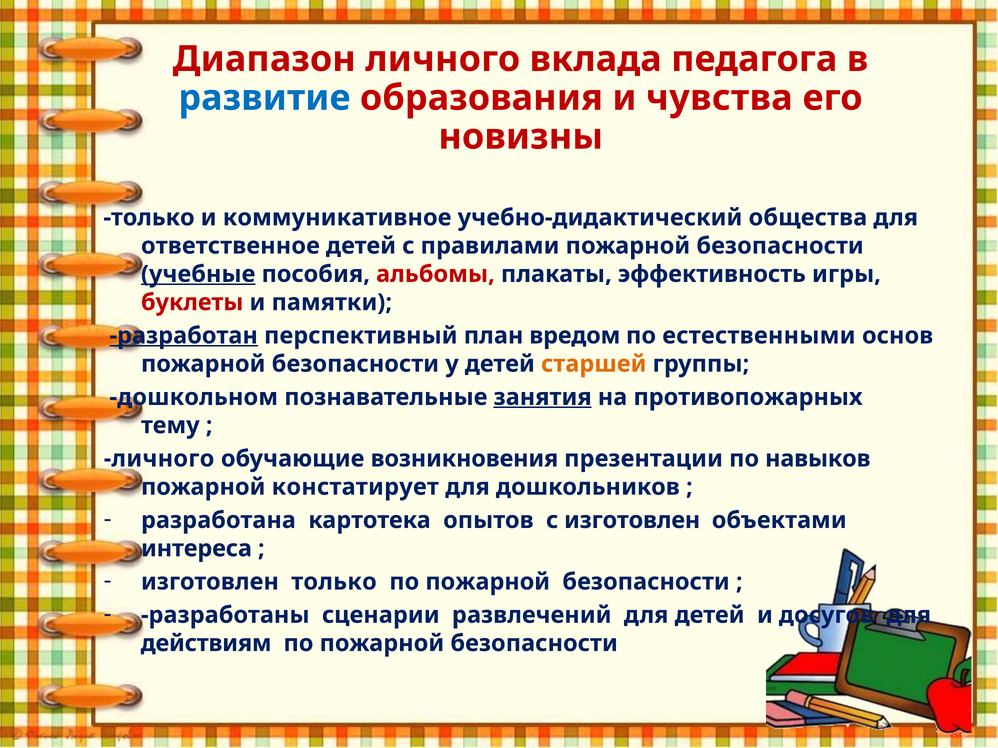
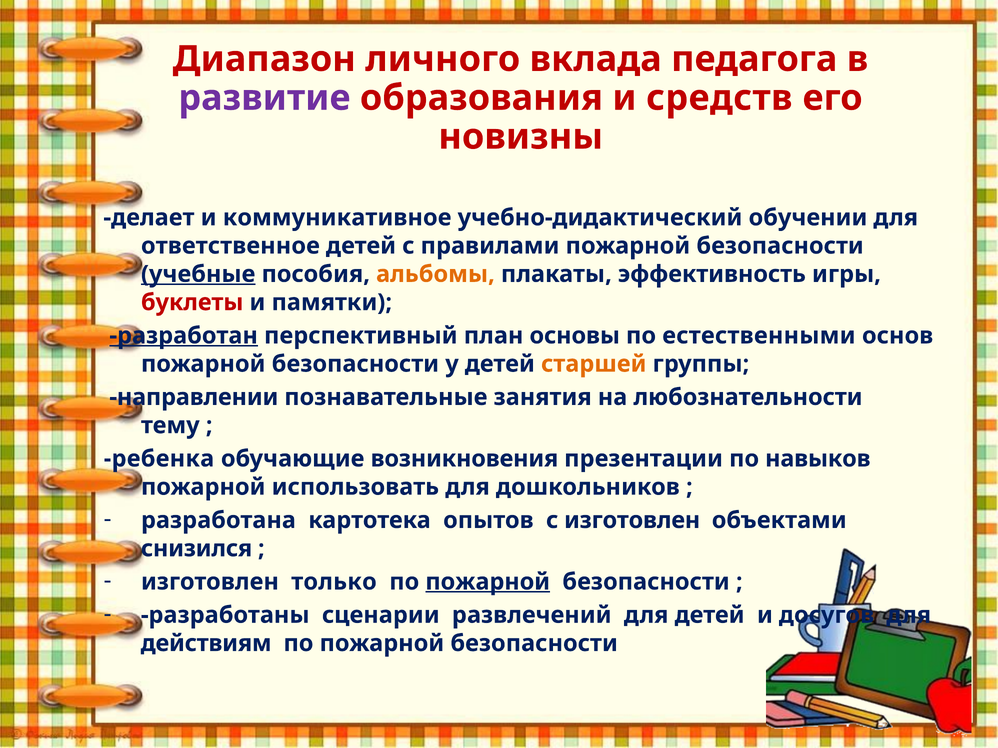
развитие colour: blue -> purple
чувства: чувства -> средств
только at (149, 218): только -> делает
общества: общества -> обучении
альбомы colour: red -> orange
вредом: вредом -> основы
дошкольном: дошкольном -> направлении
занятия underline: present -> none
противопожарных: противопожарных -> любознательности
личного at (159, 459): личного -> ребенка
констатирует: констатирует -> использовать
интереса: интереса -> снизился
пожарной at (488, 582) underline: none -> present
